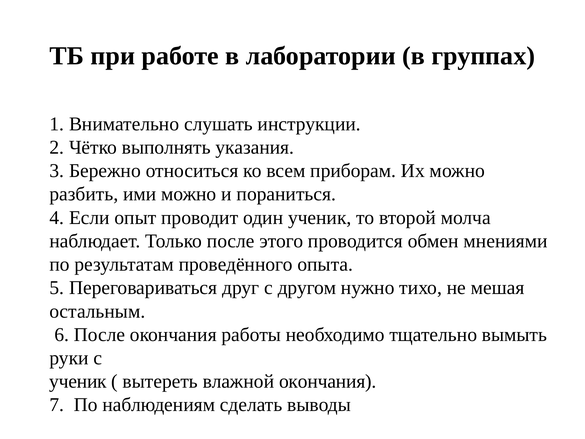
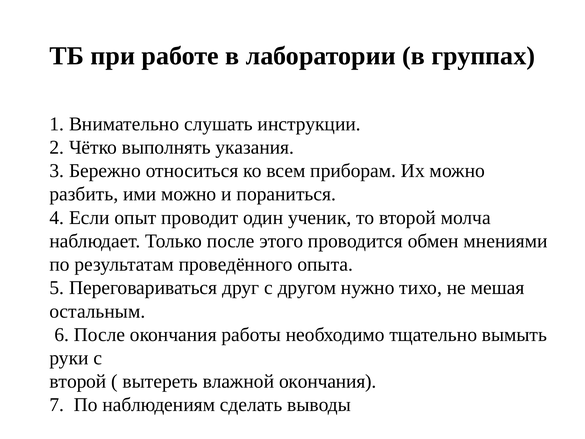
ученик at (78, 381): ученик -> второй
